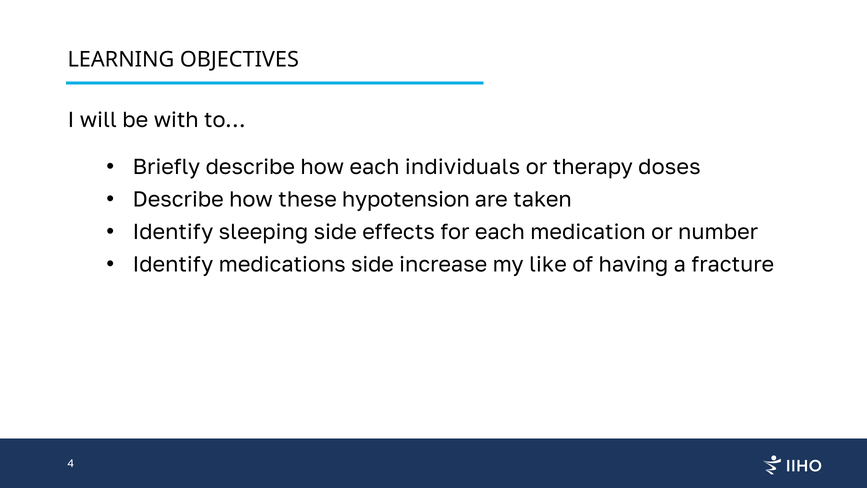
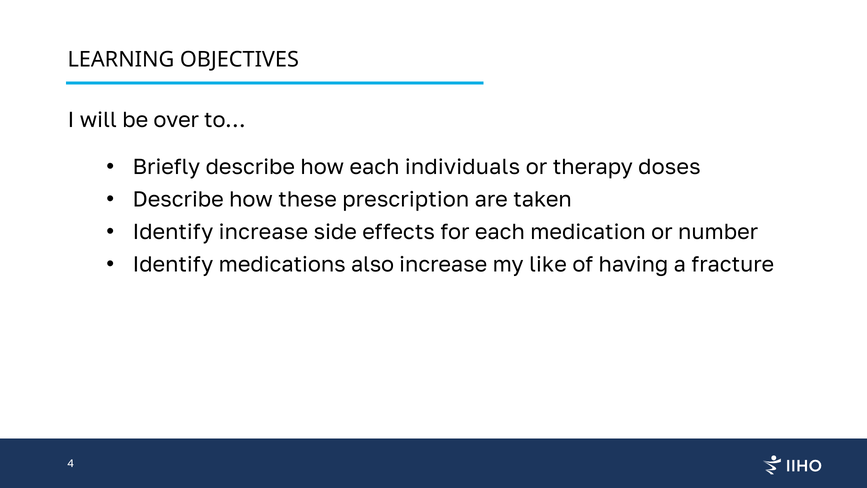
with: with -> over
hypotension: hypotension -> prescription
Identify sleeping: sleeping -> increase
medications side: side -> also
